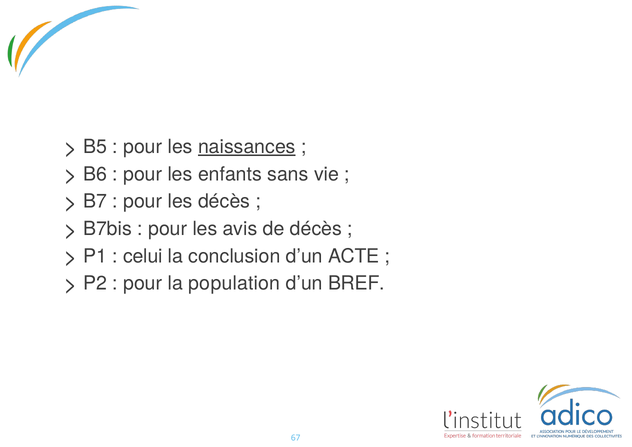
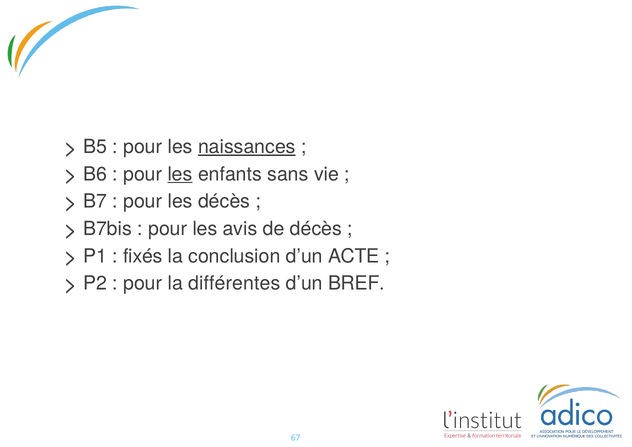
les at (180, 174) underline: none -> present
celui: celui -> fixés
population: population -> différentes
